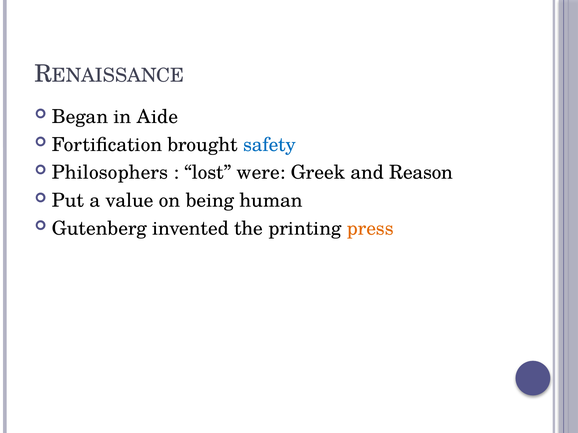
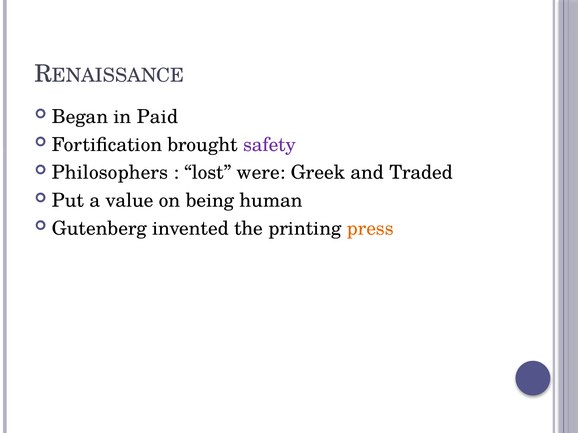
Aide: Aide -> Paid
safety colour: blue -> purple
Reason: Reason -> Traded
